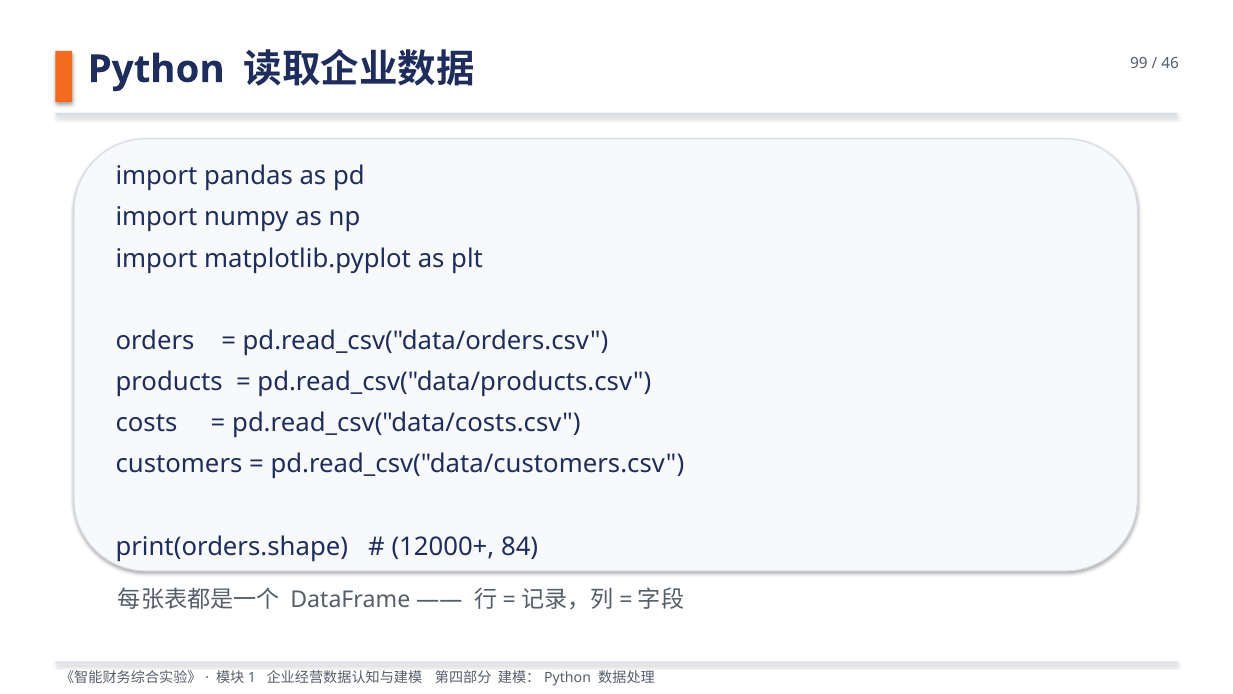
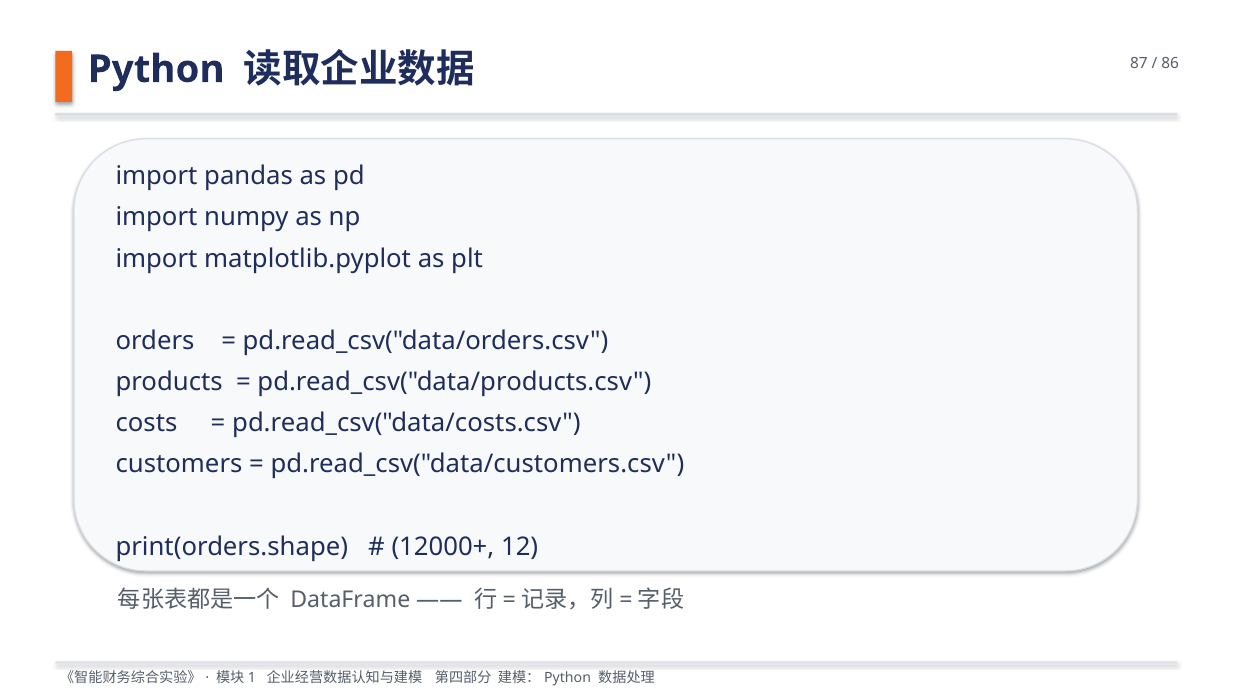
99: 99 -> 87
46: 46 -> 86
84: 84 -> 12
